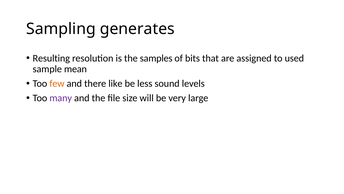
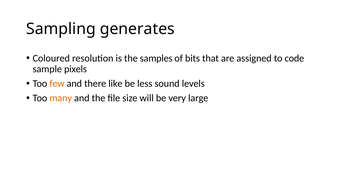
Resulting: Resulting -> Coloured
used: used -> code
mean: mean -> pixels
many colour: purple -> orange
